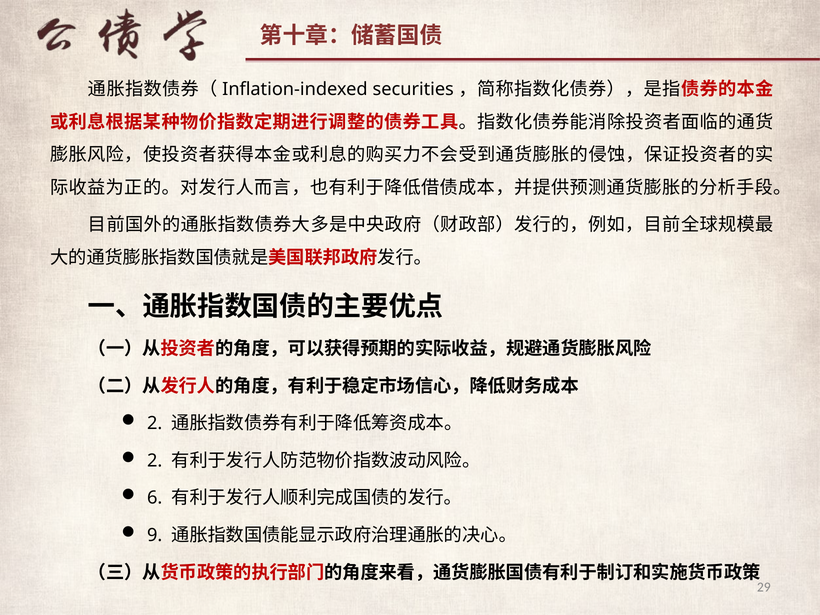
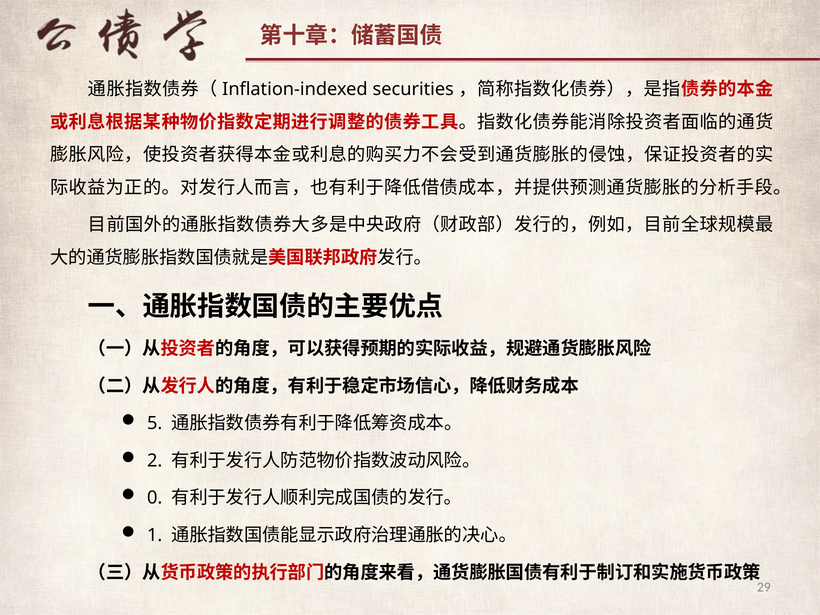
2 at (155, 423): 2 -> 5
6: 6 -> 0
9: 9 -> 1
